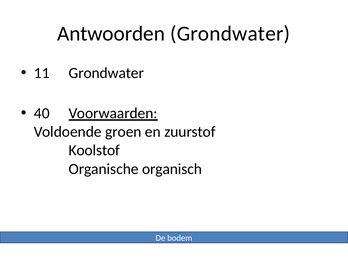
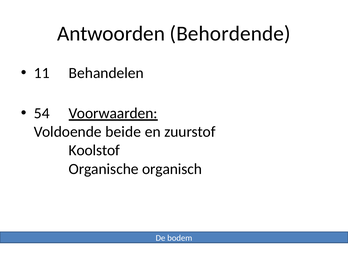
Antwoorden Grondwater: Grondwater -> Behordende
11 Grondwater: Grondwater -> Behandelen
40: 40 -> 54
groen: groen -> beide
